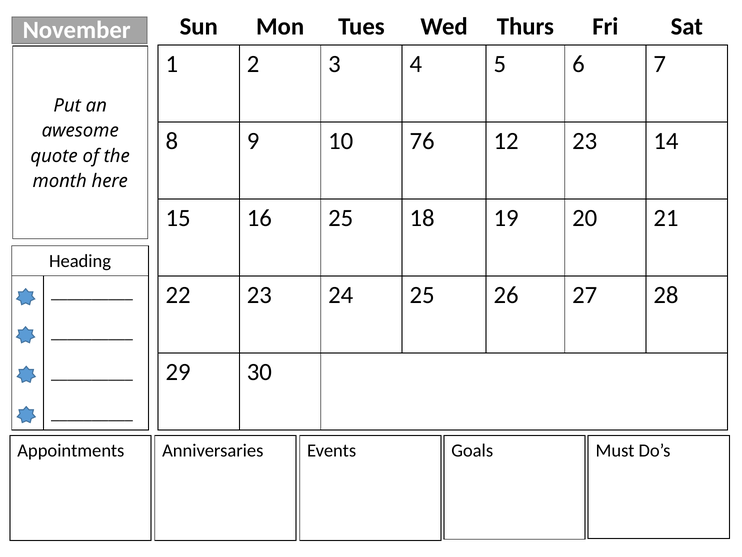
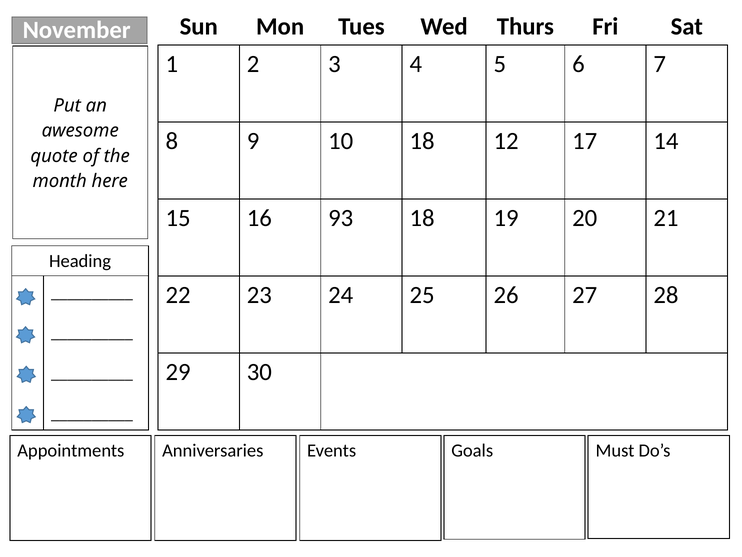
10 76: 76 -> 18
12 23: 23 -> 17
16 25: 25 -> 93
